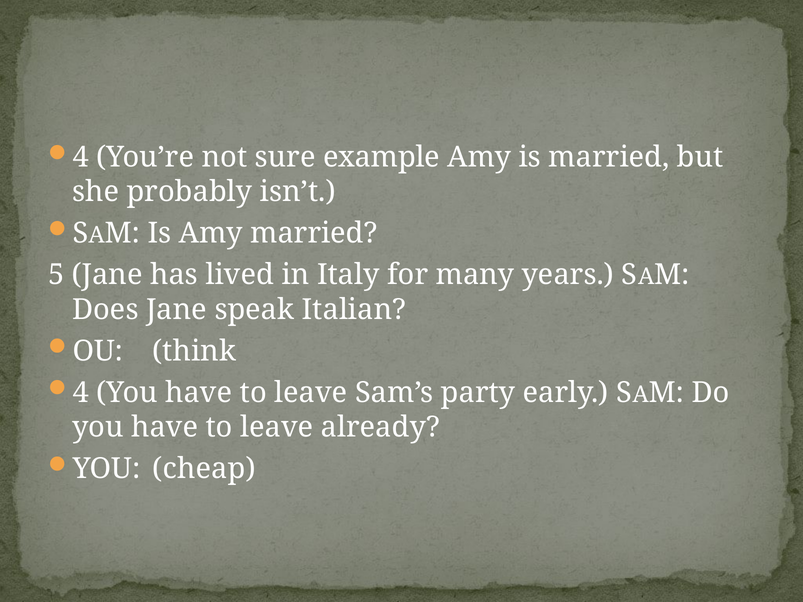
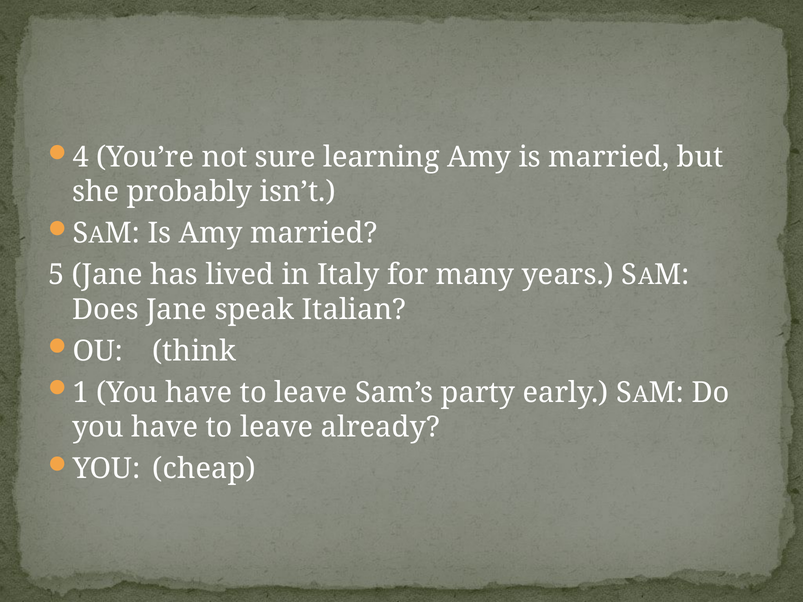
example: example -> learning
4 at (81, 393): 4 -> 1
